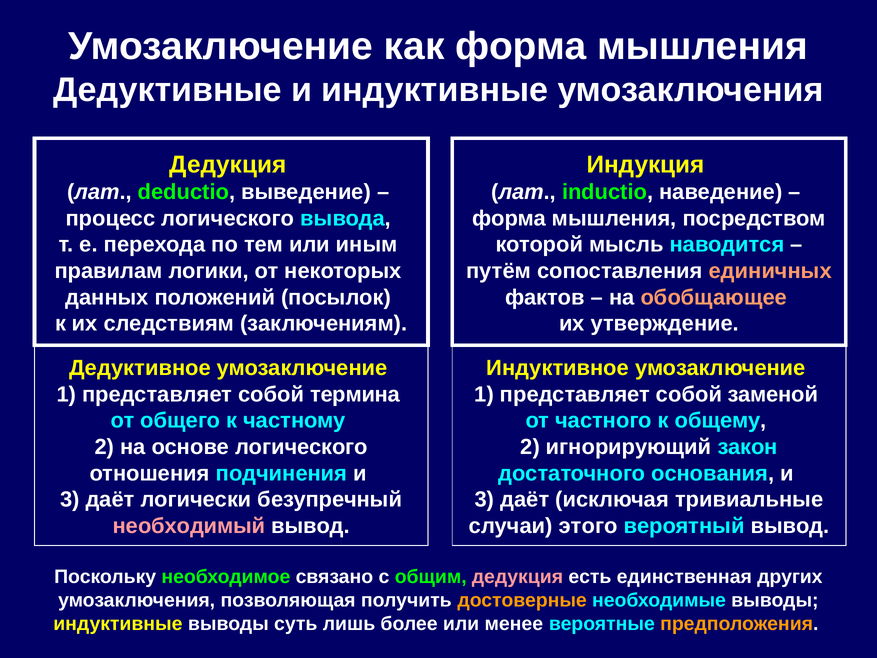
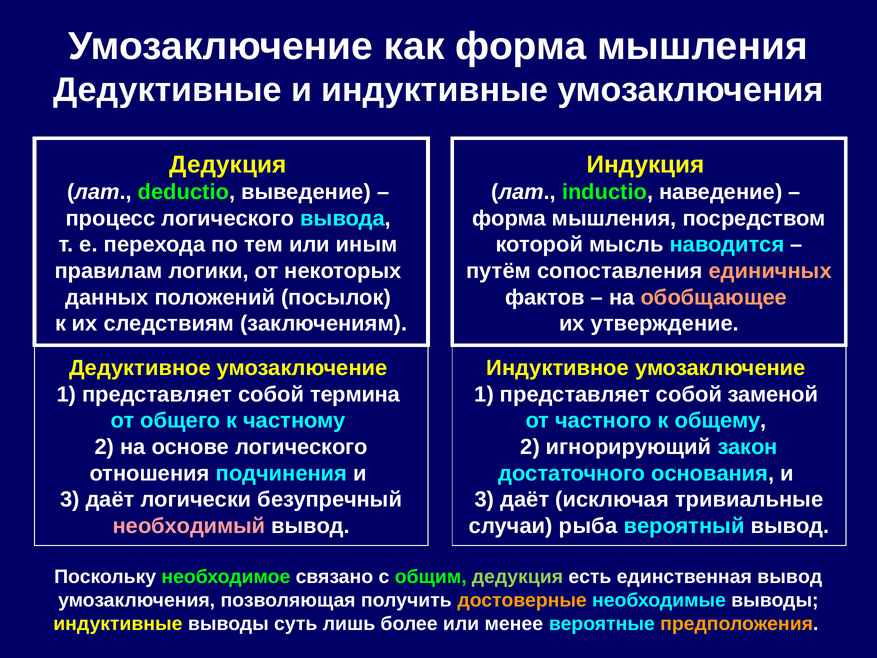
этого: этого -> рыба
дедукция at (517, 577) colour: pink -> light green
единственная других: других -> вывод
